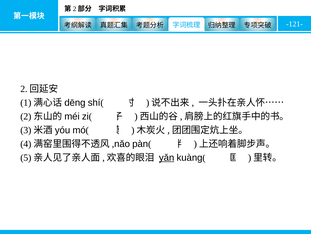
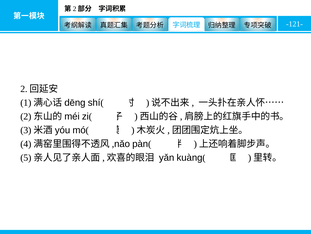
yǎn underline: present -> none
